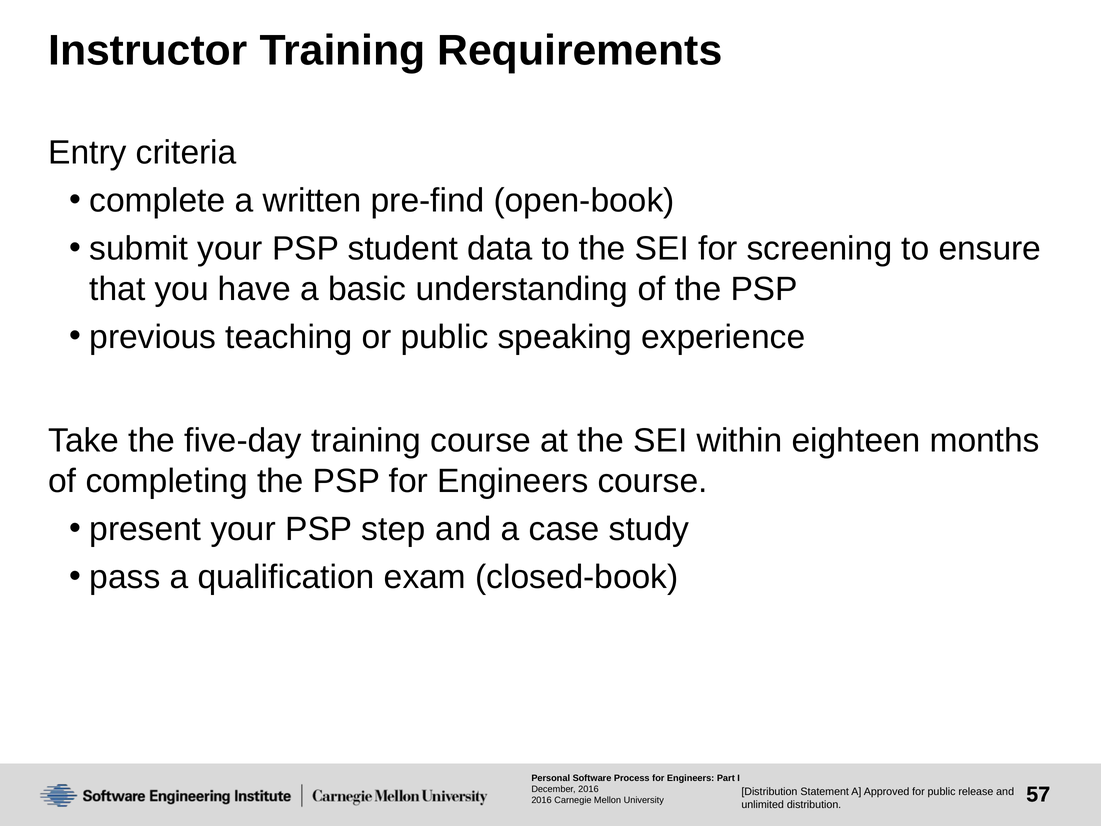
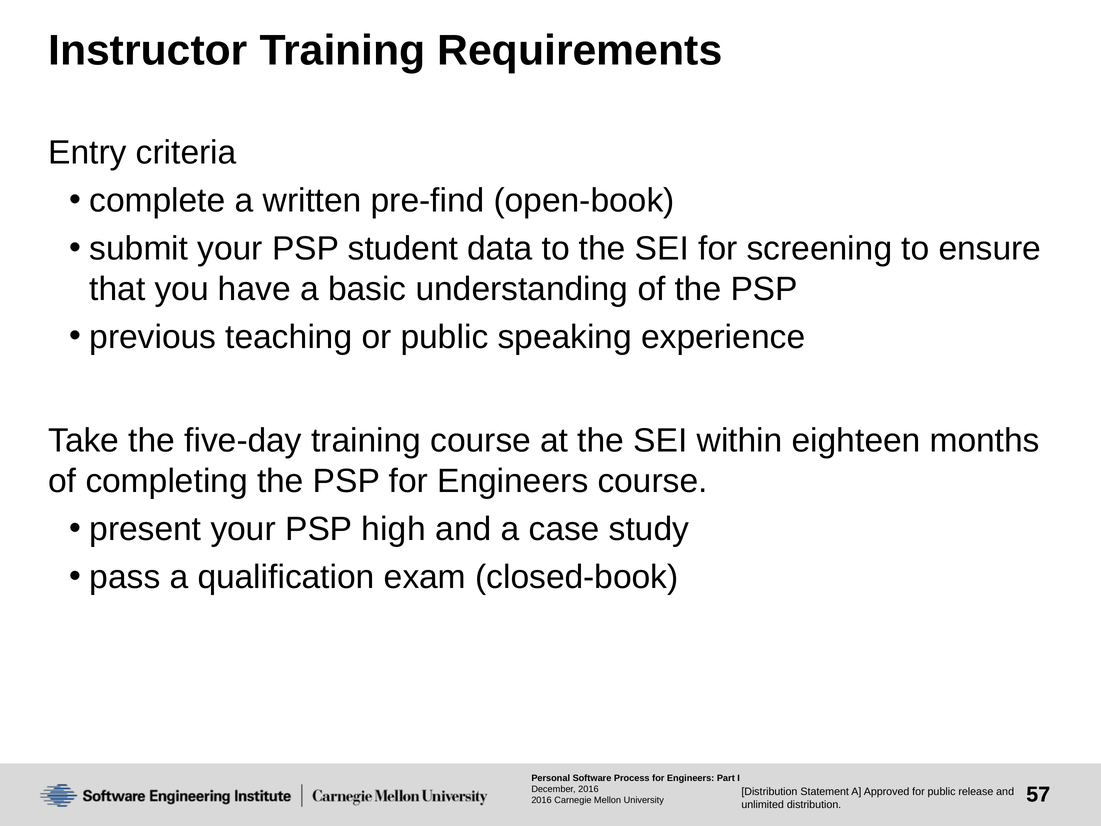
step: step -> high
